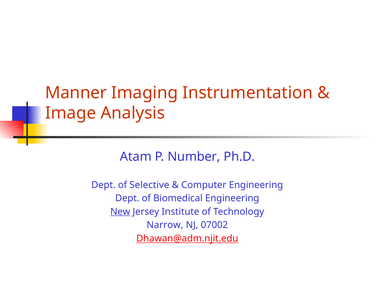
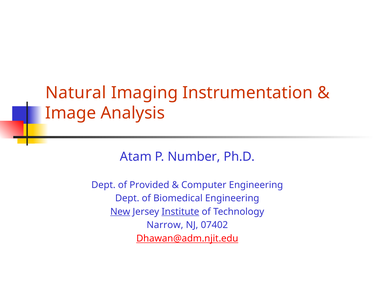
Manner: Manner -> Natural
Selective: Selective -> Provided
Institute underline: none -> present
07002: 07002 -> 07402
